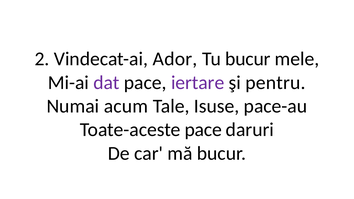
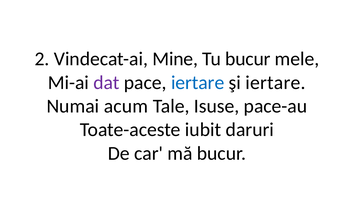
Ador: Ador -> Mine
iertare at (198, 83) colour: purple -> blue
şi pentru: pentru -> iertare
Toate-aceste pace: pace -> iubit
